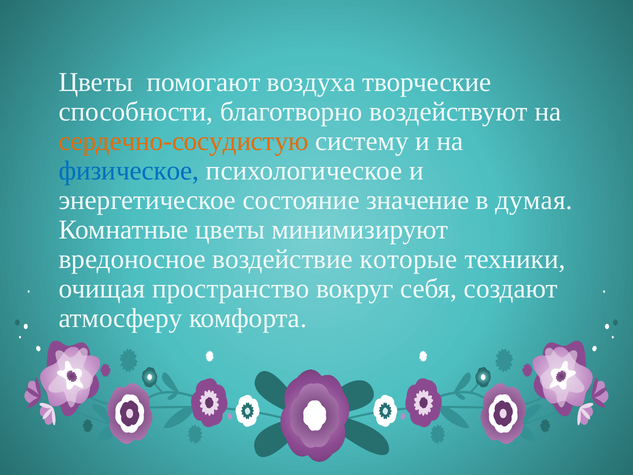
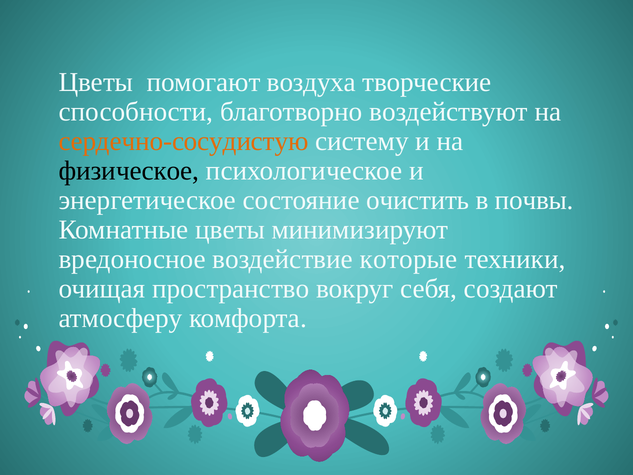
физическое colour: blue -> black
значение: значение -> очистить
думая: думая -> почвы
